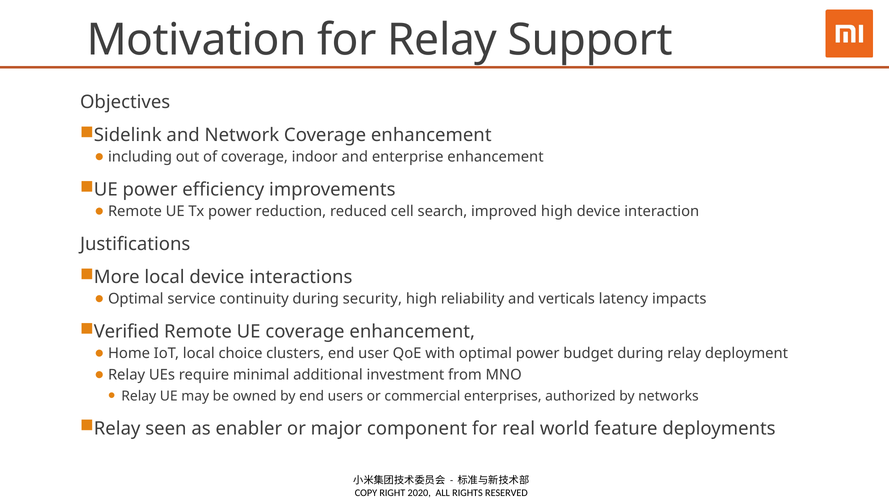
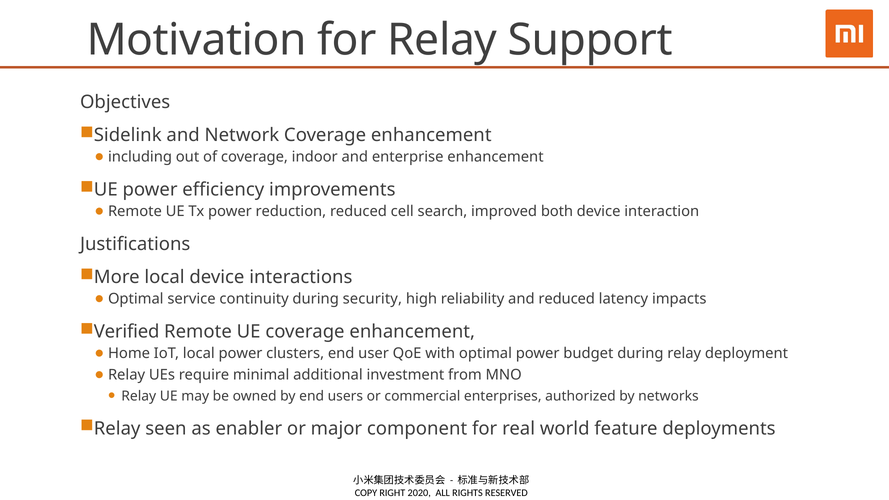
improved high: high -> both
and verticals: verticals -> reduced
local choice: choice -> power
